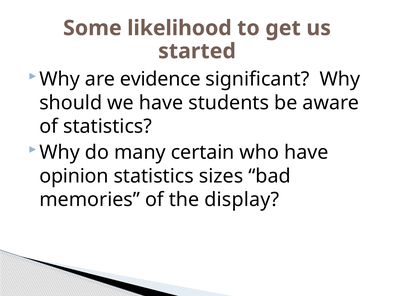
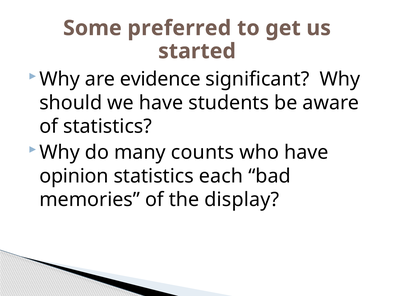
likelihood: likelihood -> preferred
certain: certain -> counts
sizes: sizes -> each
